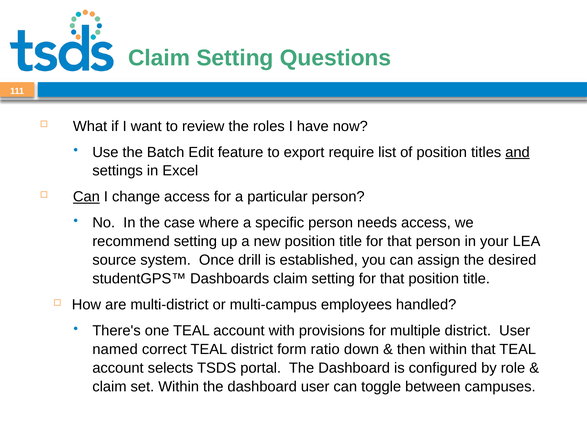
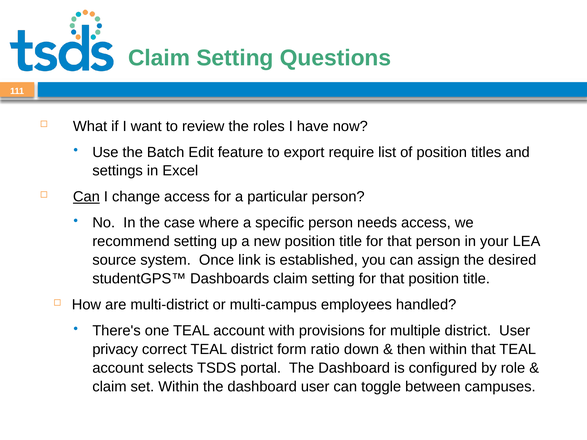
and underline: present -> none
drill: drill -> link
named: named -> privacy
